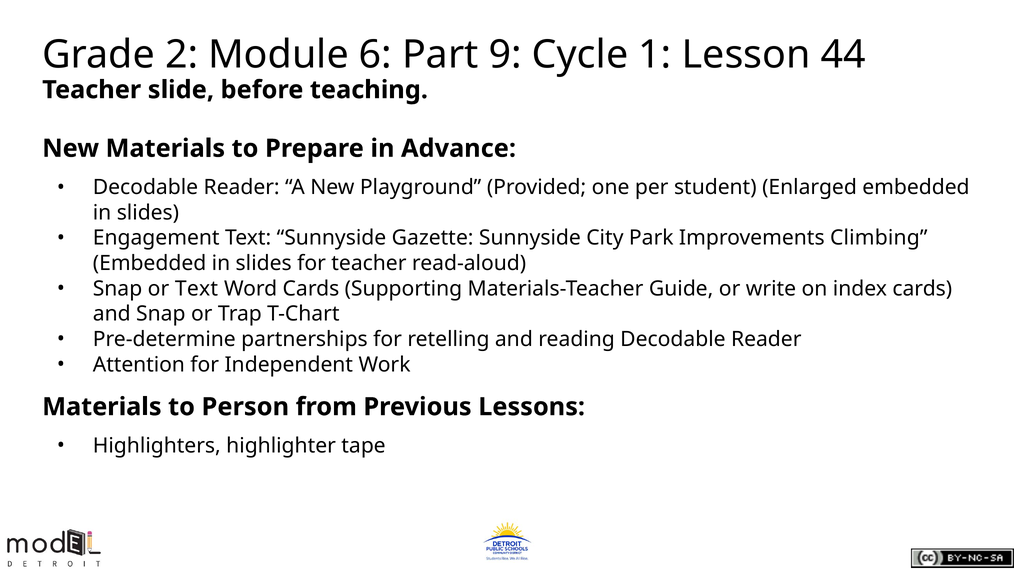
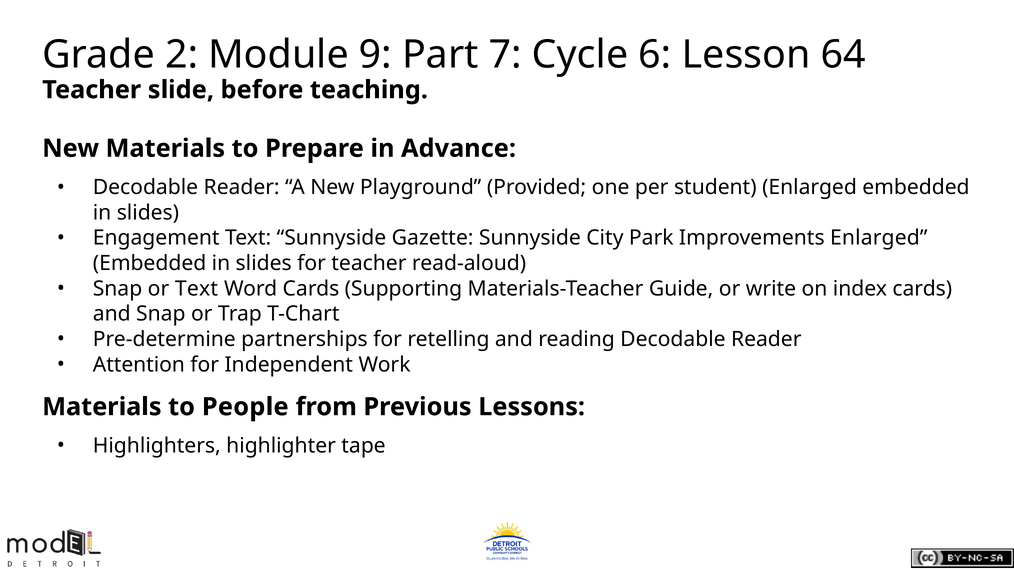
6: 6 -> 9
9: 9 -> 7
1: 1 -> 6
44: 44 -> 64
Improvements Climbing: Climbing -> Enlarged
Person: Person -> People
